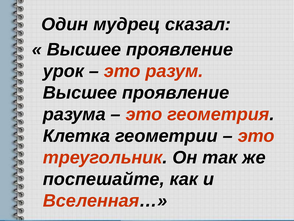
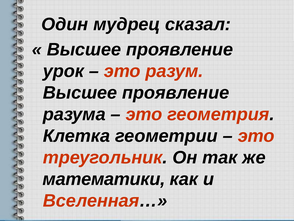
поспешайте: поспешайте -> математики
